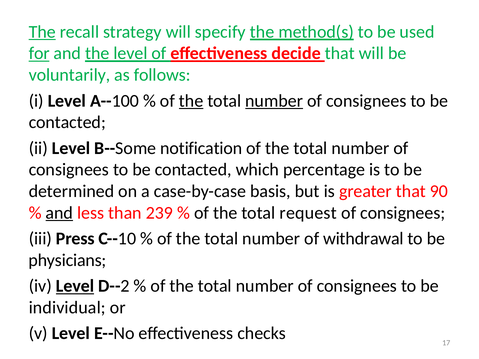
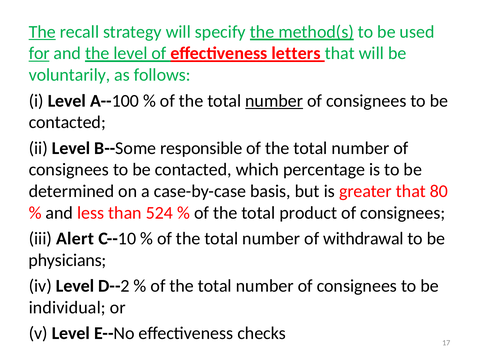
decide: decide -> letters
the at (191, 101) underline: present -> none
notification: notification -> responsible
90: 90 -> 80
and at (59, 213) underline: present -> none
239: 239 -> 524
request: request -> product
Press: Press -> Alert
Level at (75, 286) underline: present -> none
